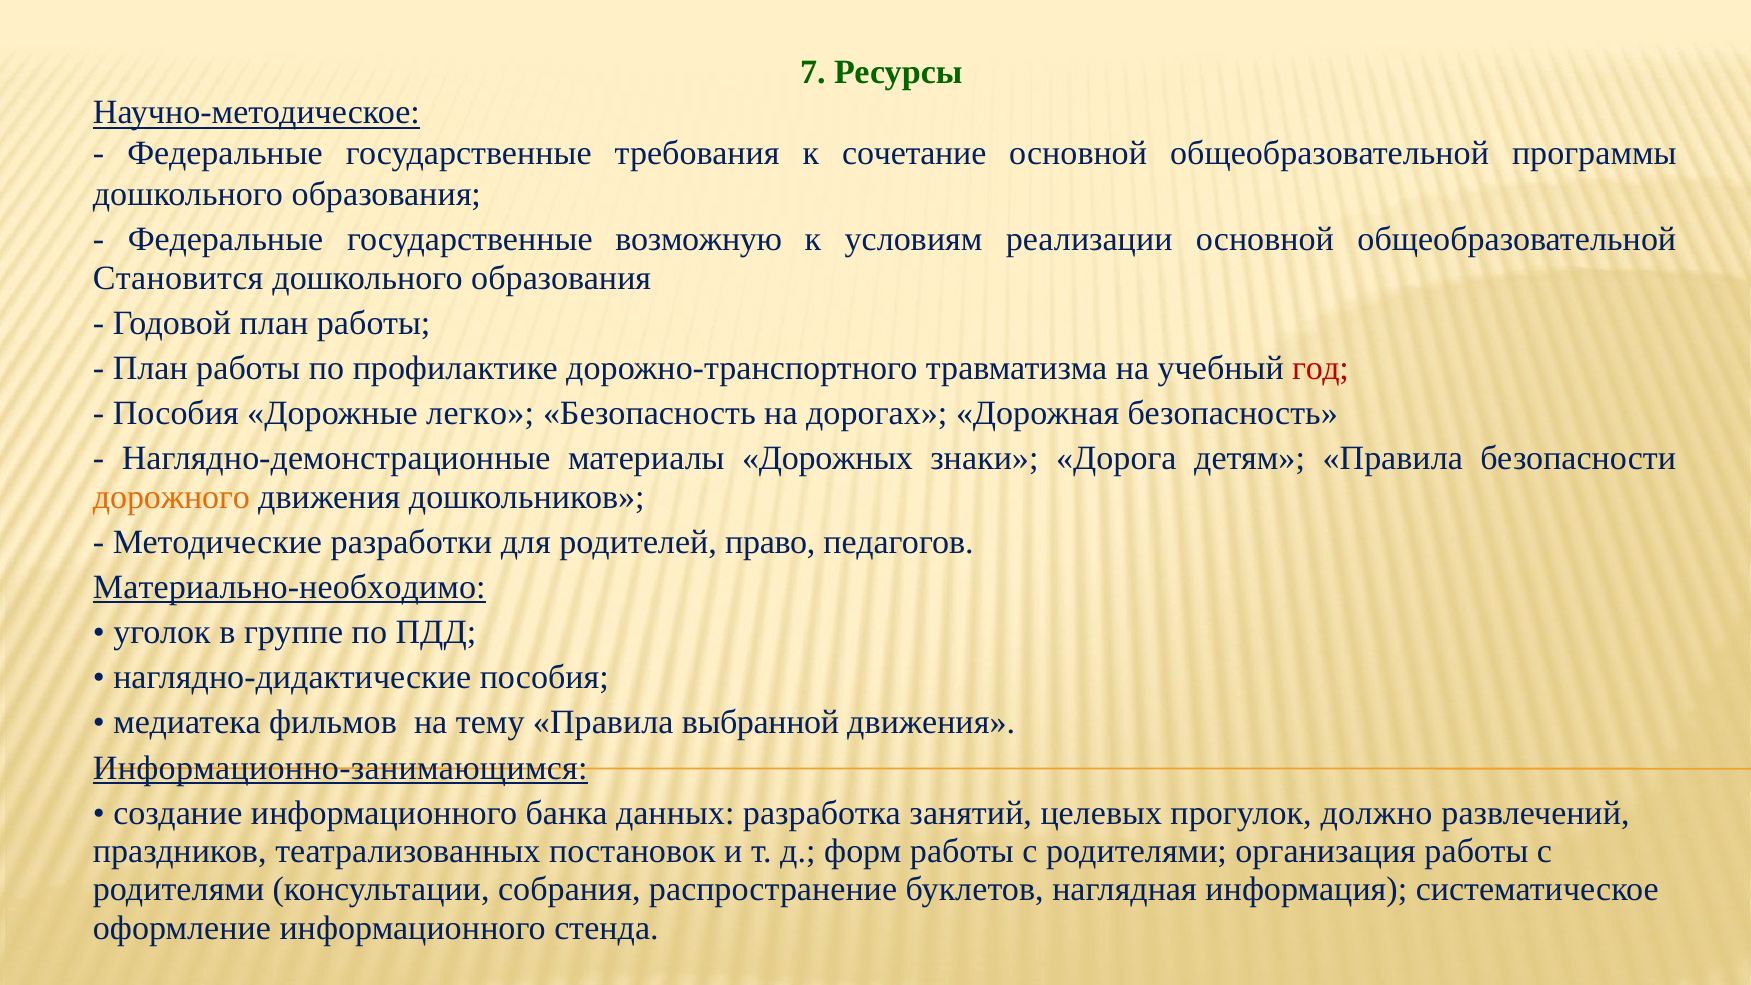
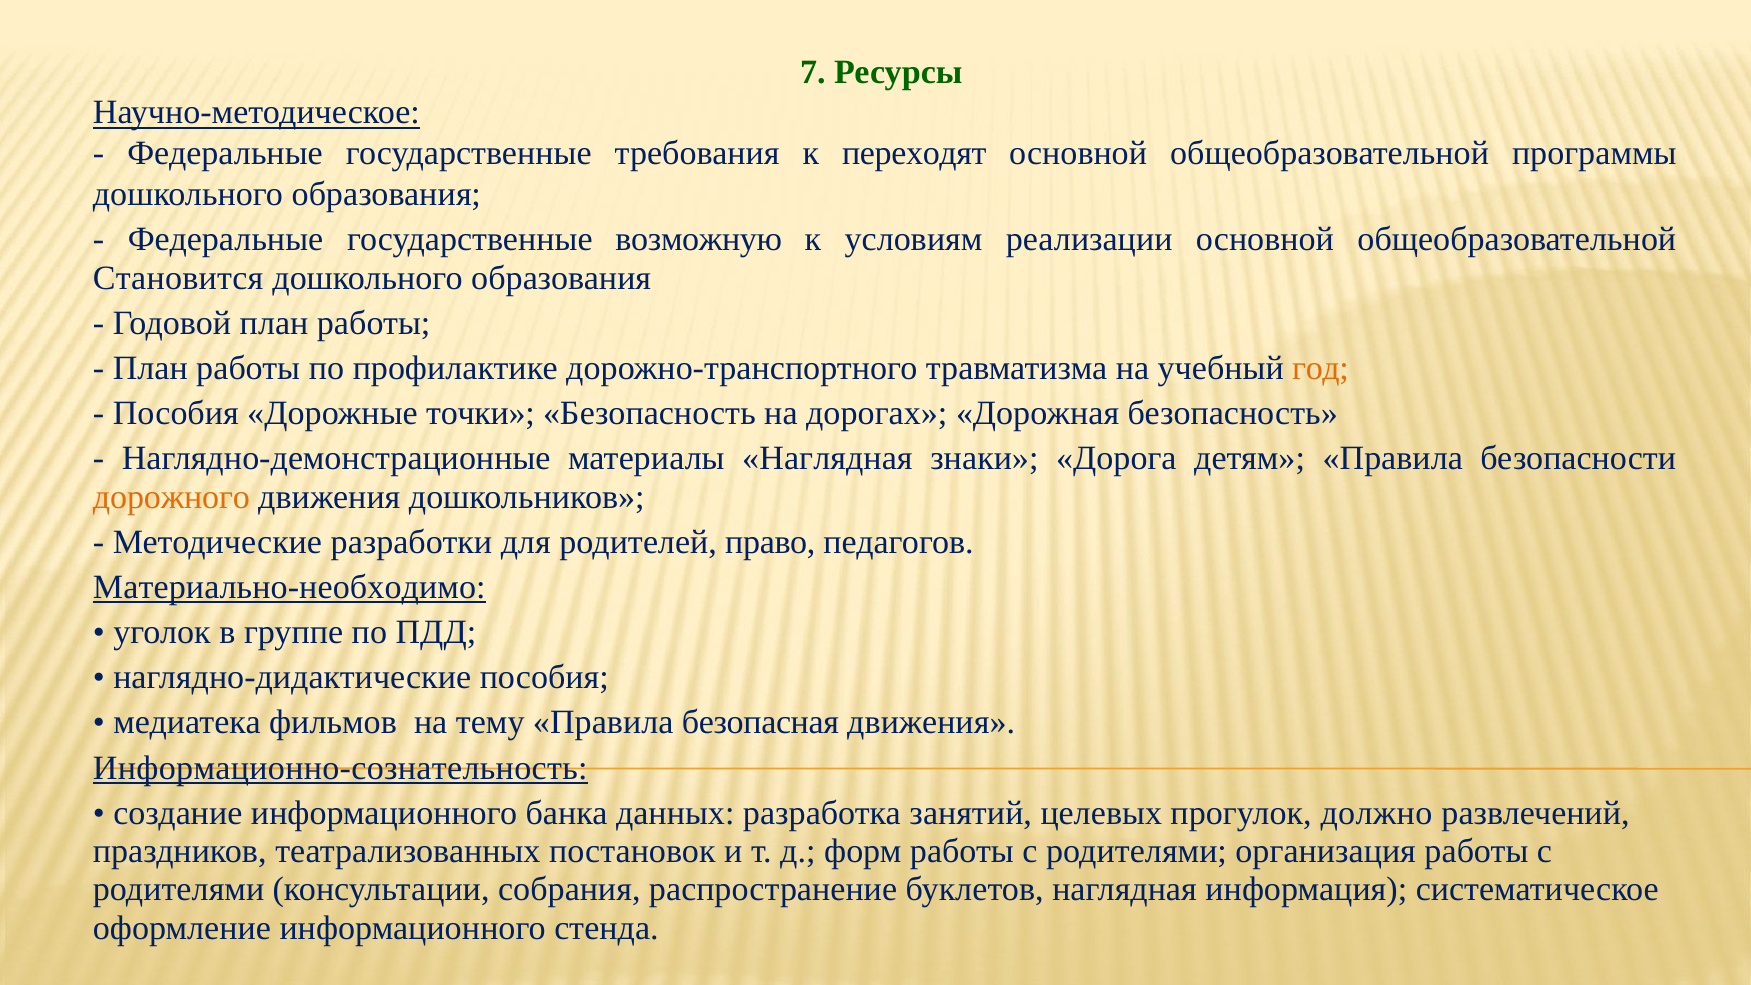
сочетание: сочетание -> переходят
год colour: red -> orange
легко: легко -> точки
материалы Дорожных: Дорожных -> Наглядная
выбранной: выбранной -> безопасная
Информационно-занимающимся: Информационно-занимающимся -> Информационно-сознательность
